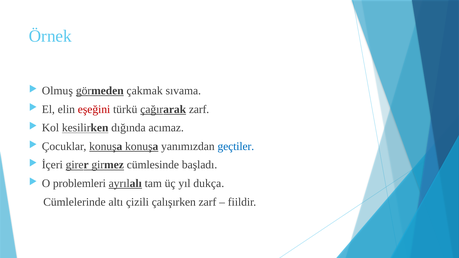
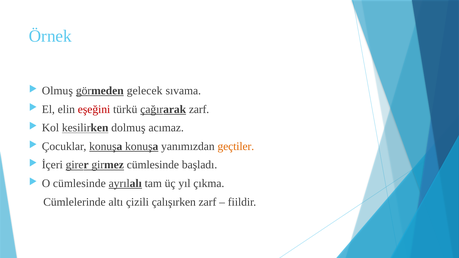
çakmak: çakmak -> gelecek
dığında: dığında -> dolmuş
geçtiler colour: blue -> orange
O problemleri: problemleri -> cümlesinde
dukça: dukça -> çıkma
